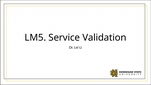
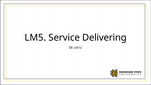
Validation: Validation -> Delivering
